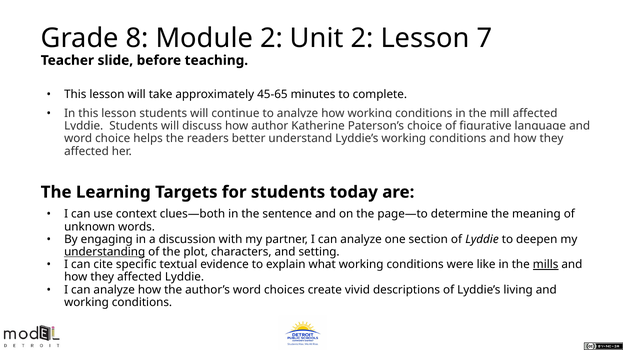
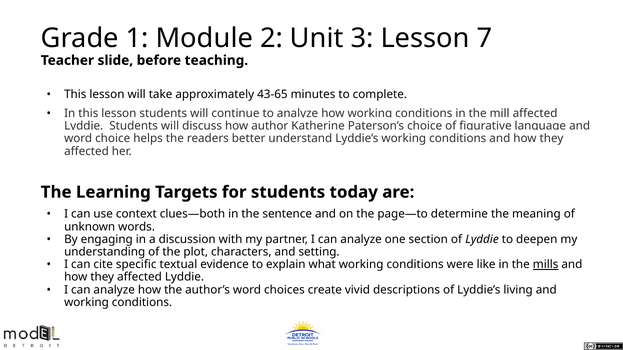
8: 8 -> 1
Unit 2: 2 -> 3
45-65: 45-65 -> 43-65
understanding underline: present -> none
